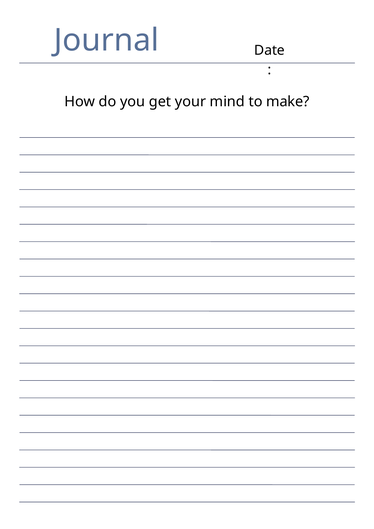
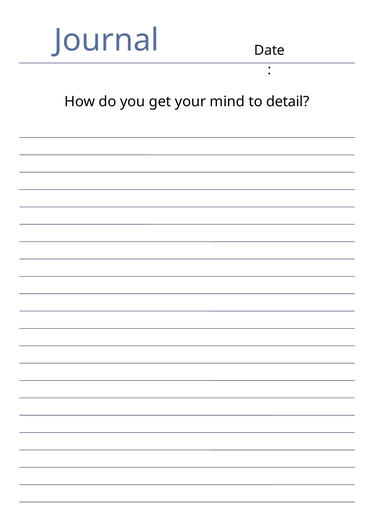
make: make -> detail
